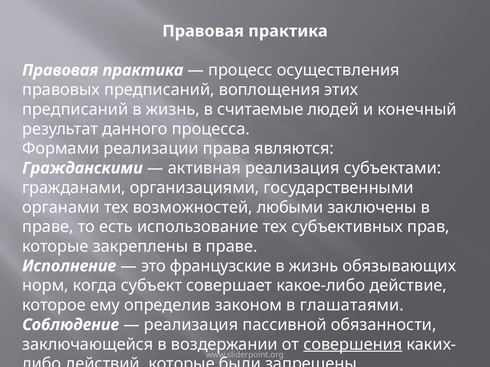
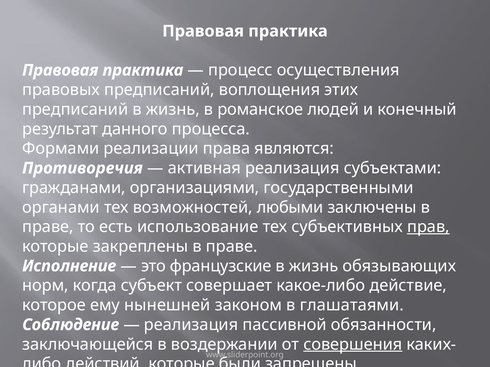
считаемые: считаемые -> романское
Гражданскими: Гражданскими -> Противоречия
прав underline: none -> present
определив: определив -> нынешней
